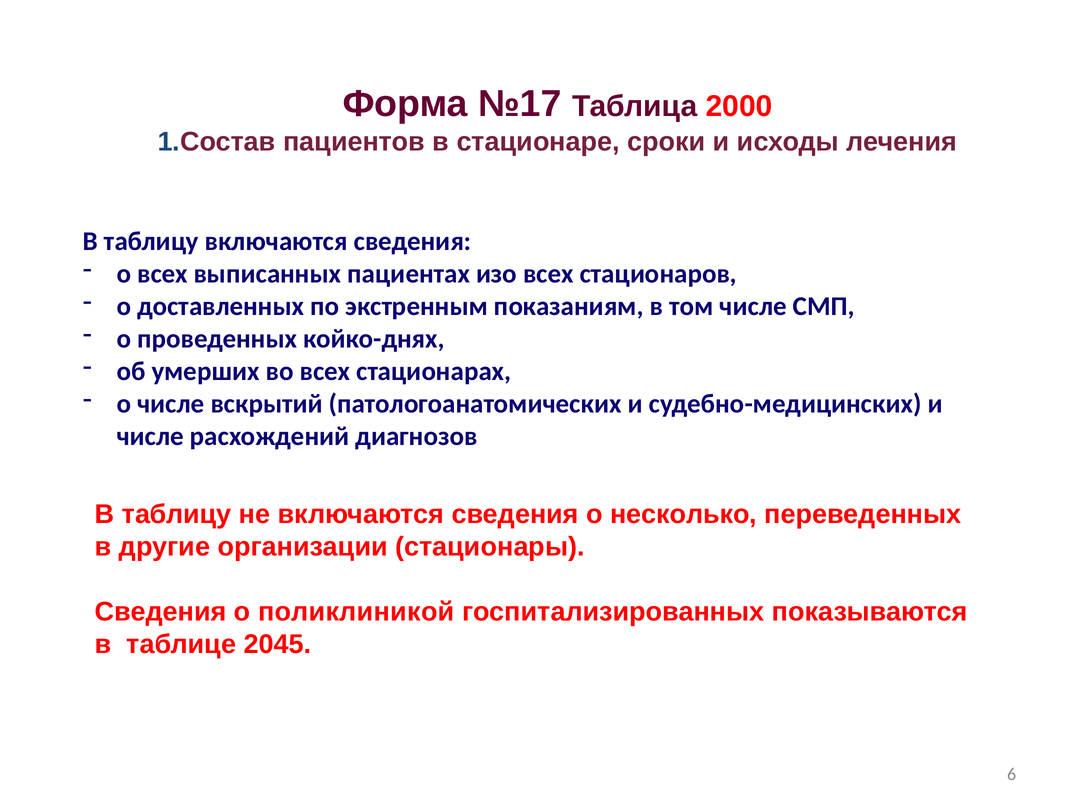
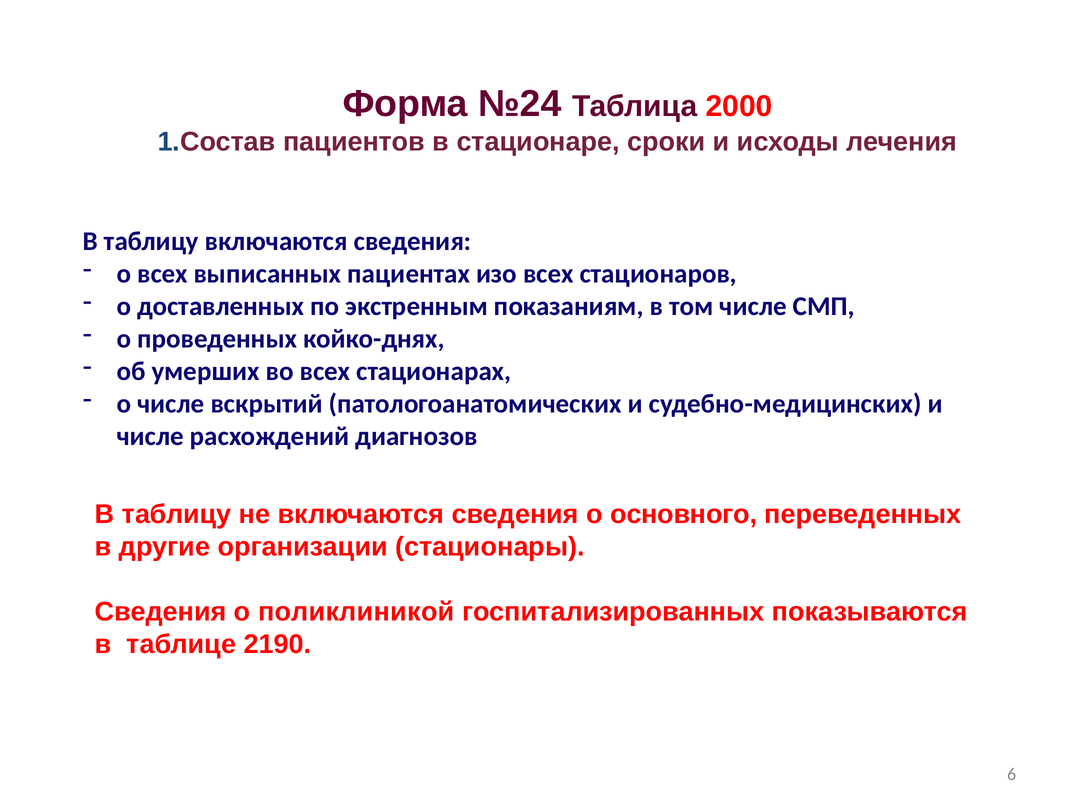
№17: №17 -> №24
несколько: несколько -> основного
2045: 2045 -> 2190
